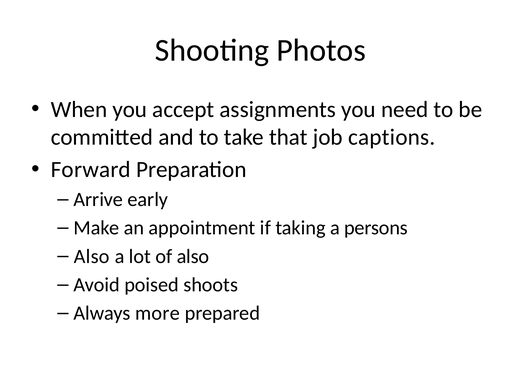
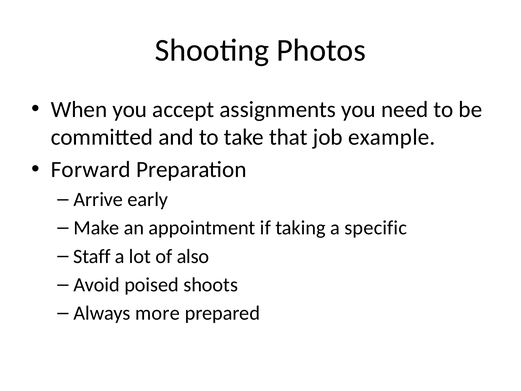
captions: captions -> example
persons: persons -> specific
Also at (92, 256): Also -> Staff
